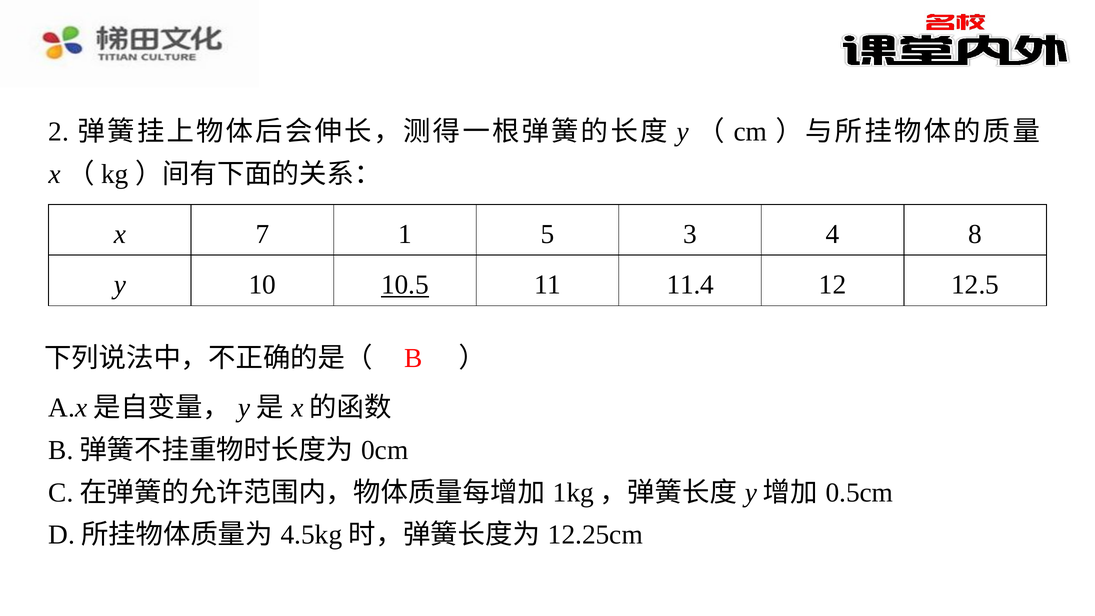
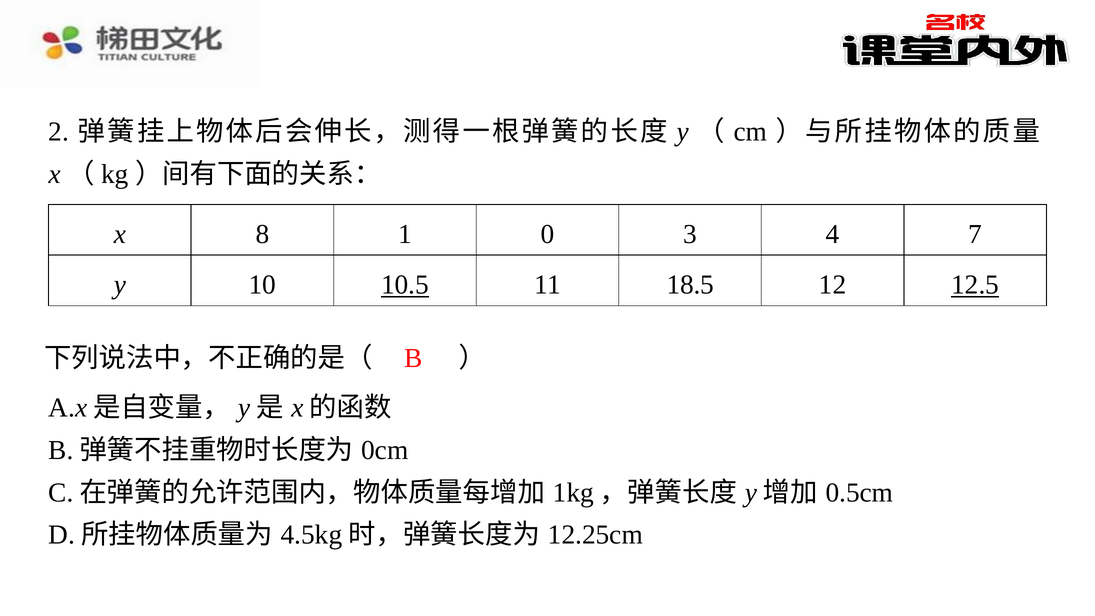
7: 7 -> 8
5: 5 -> 0
8: 8 -> 7
11.4: 11.4 -> 18.5
12.5 underline: none -> present
